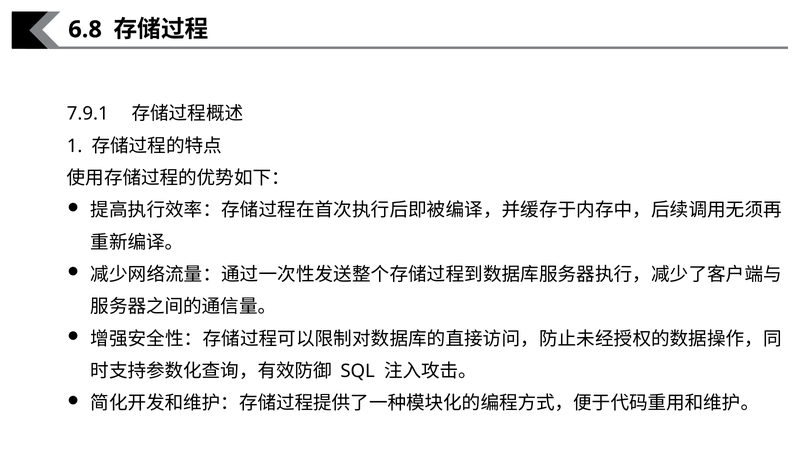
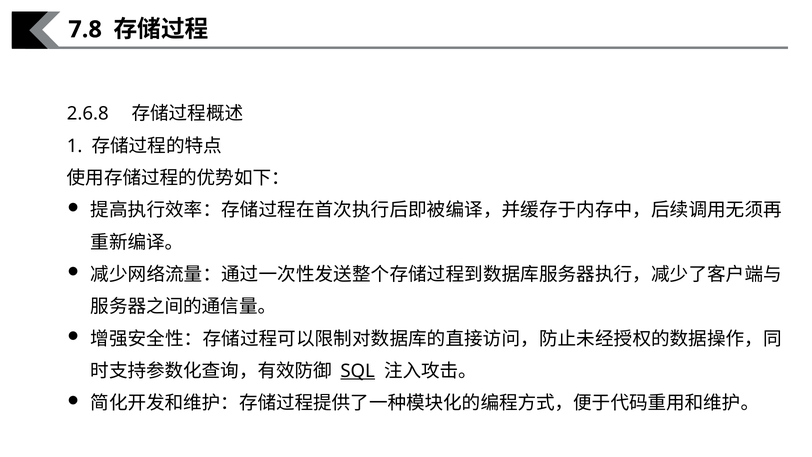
6.8: 6.8 -> 7.8
7.9.1: 7.9.1 -> 2.6.8
SQL underline: none -> present
